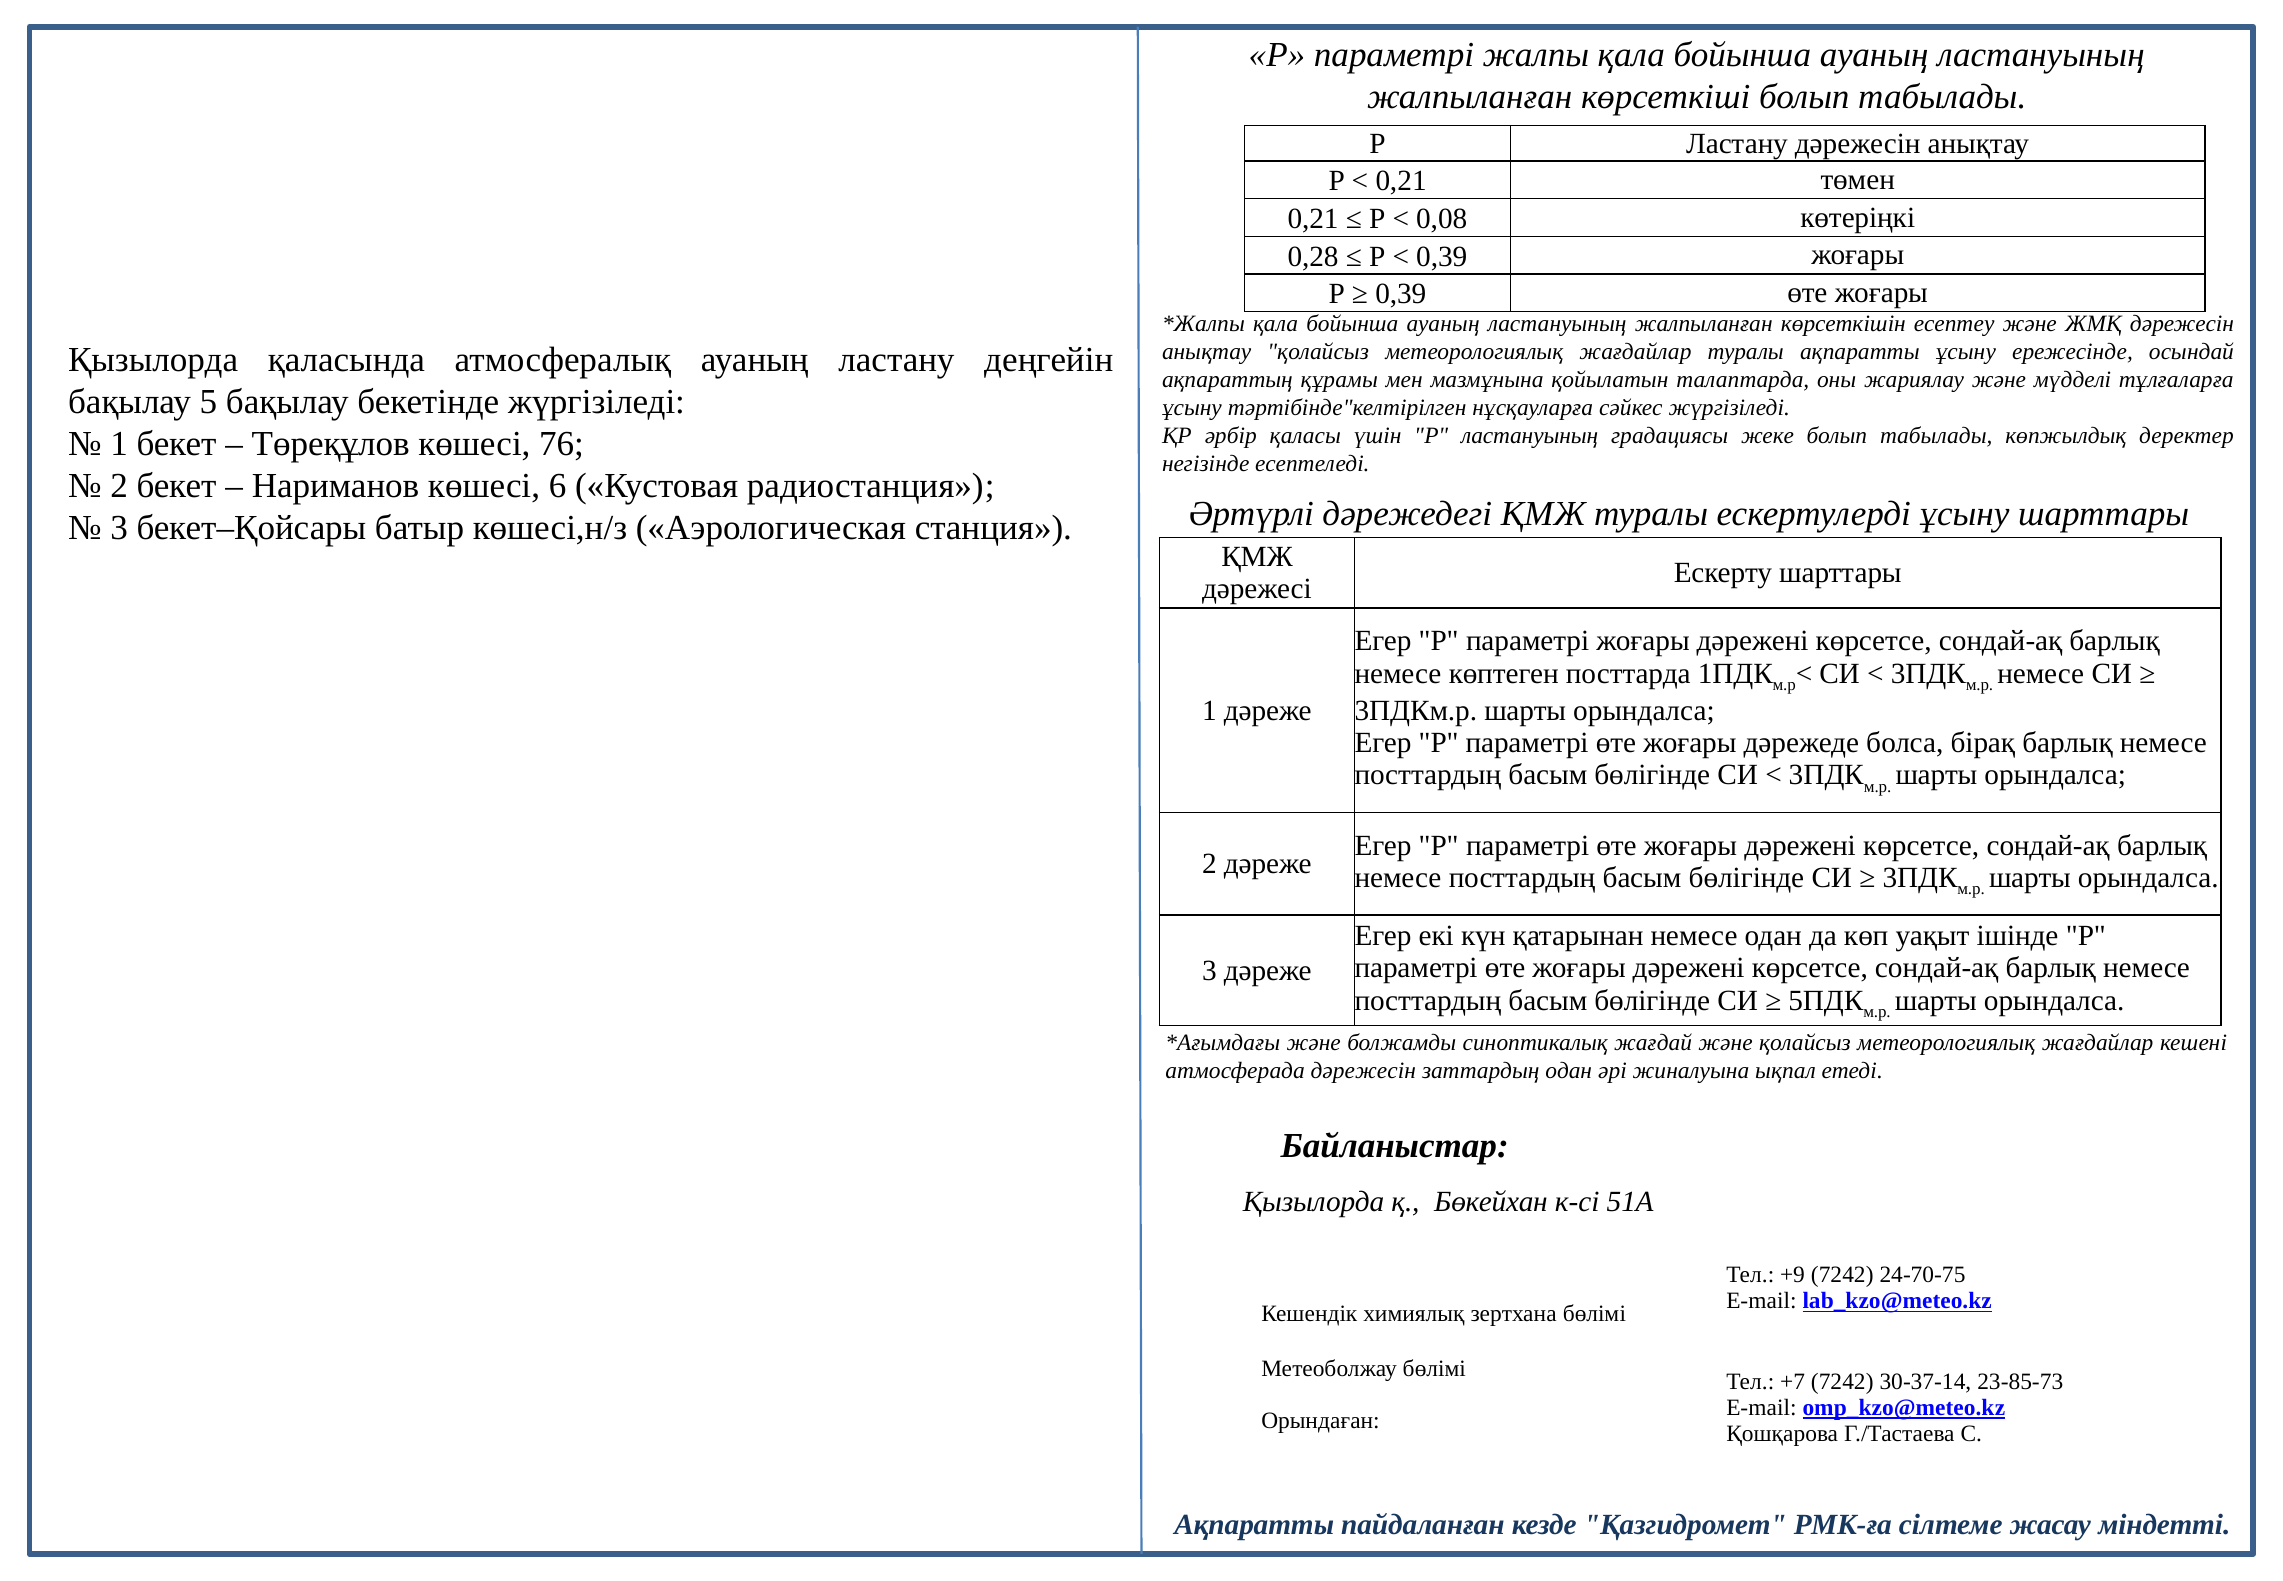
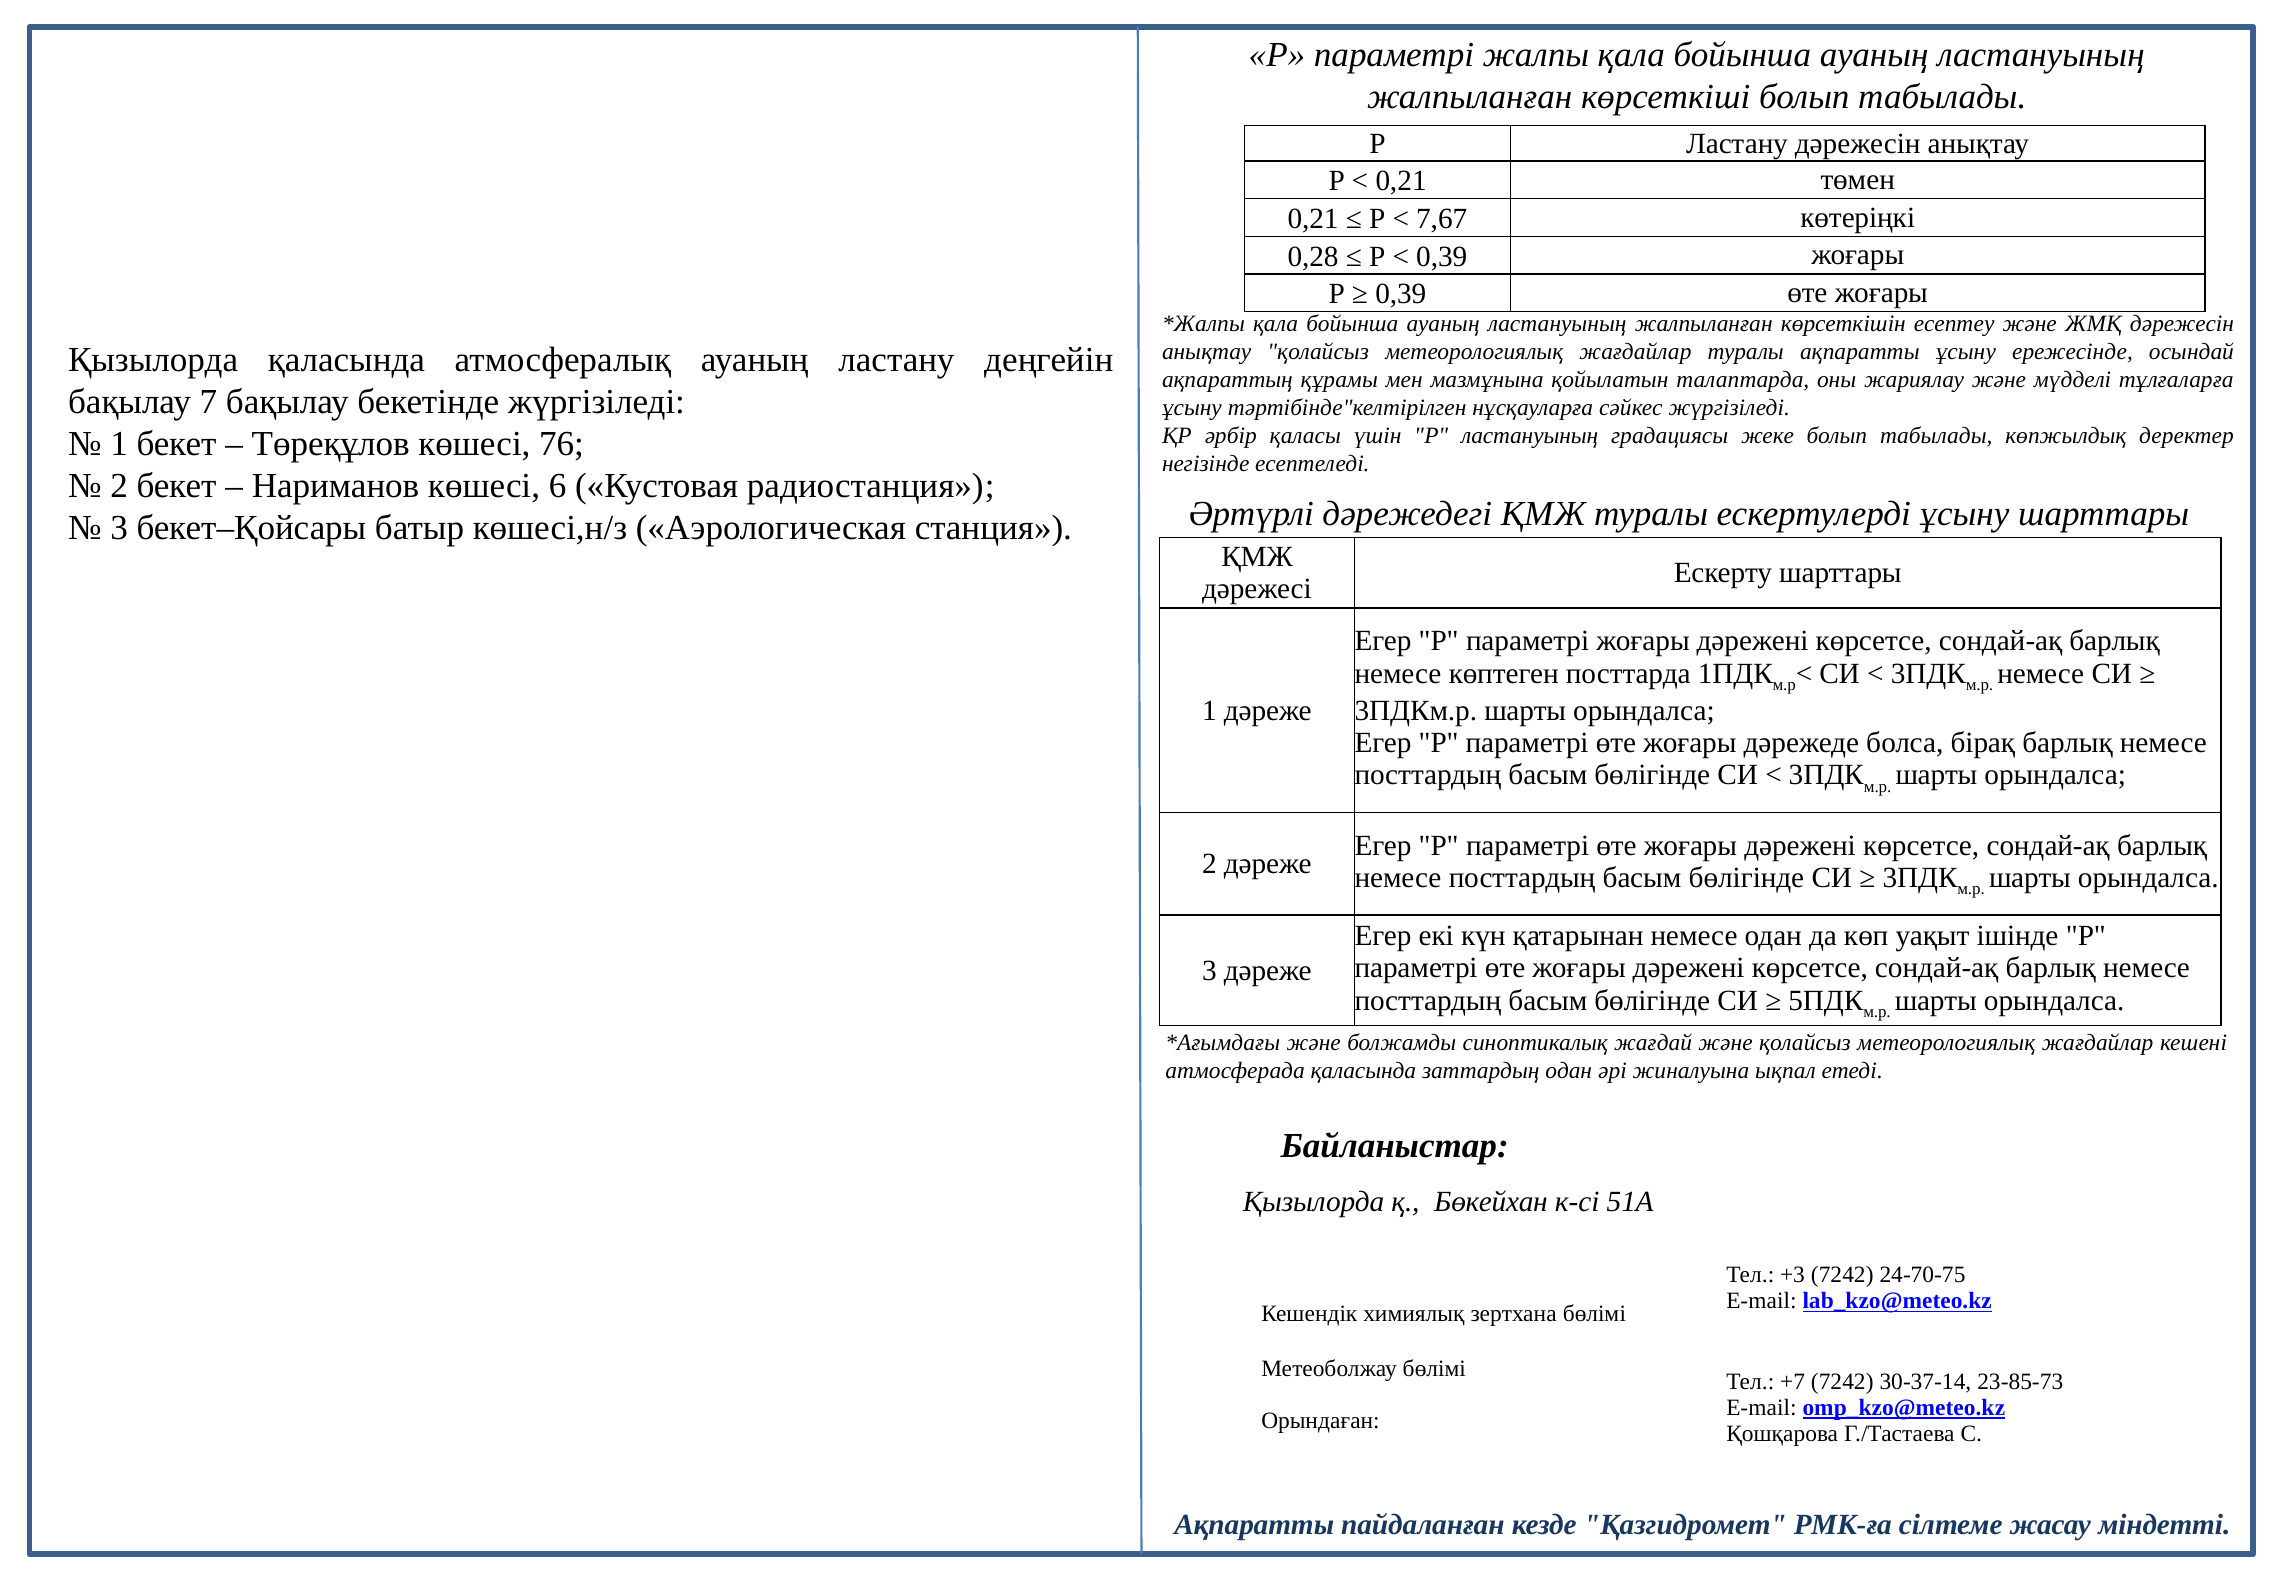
0,08: 0,08 -> 7,67
5: 5 -> 7
атмосферада дәрежесін: дәрежесін -> қаласында
+9: +9 -> +3
